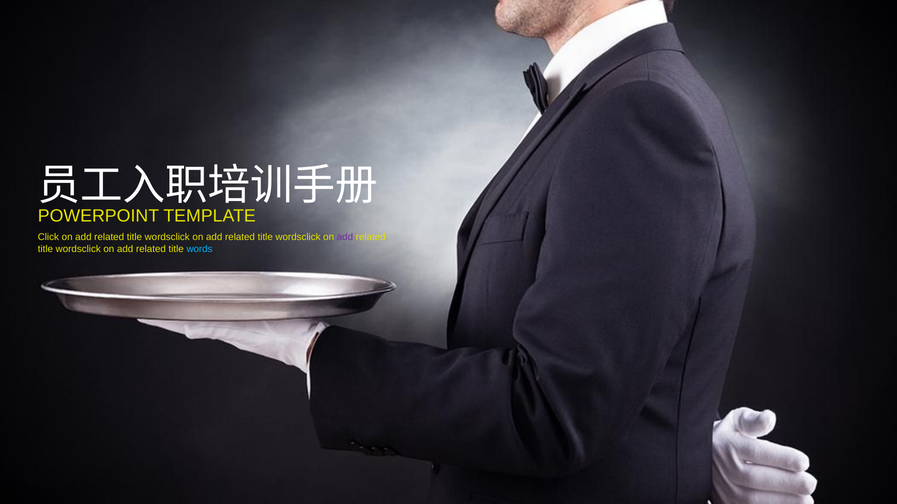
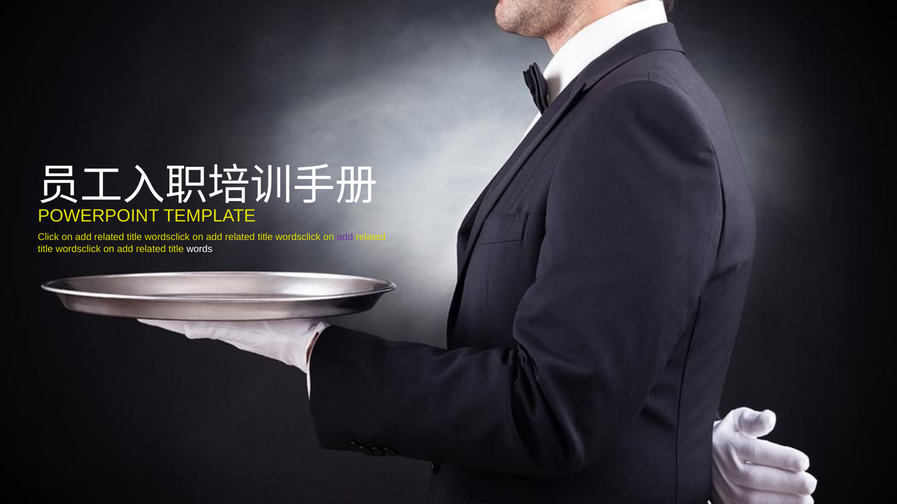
words colour: light blue -> white
